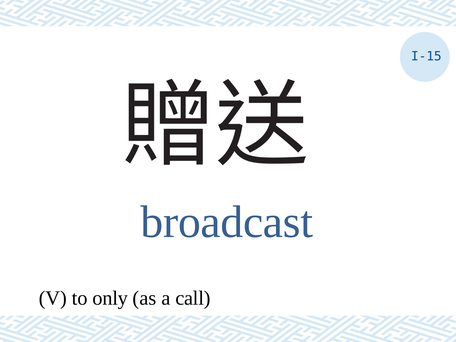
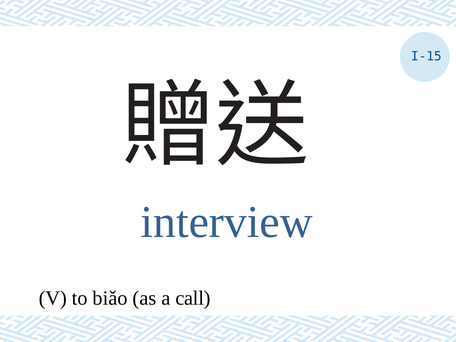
broadcast: broadcast -> interview
only: only -> biǎo
